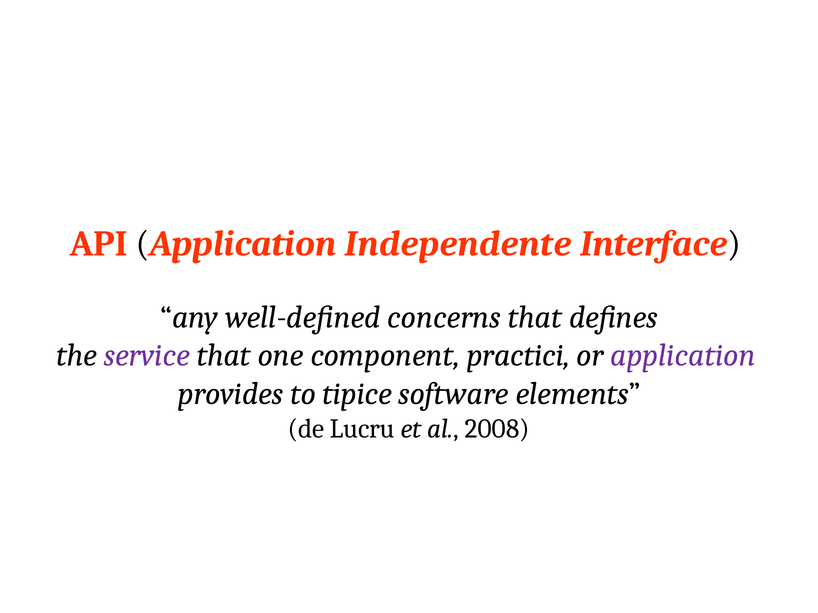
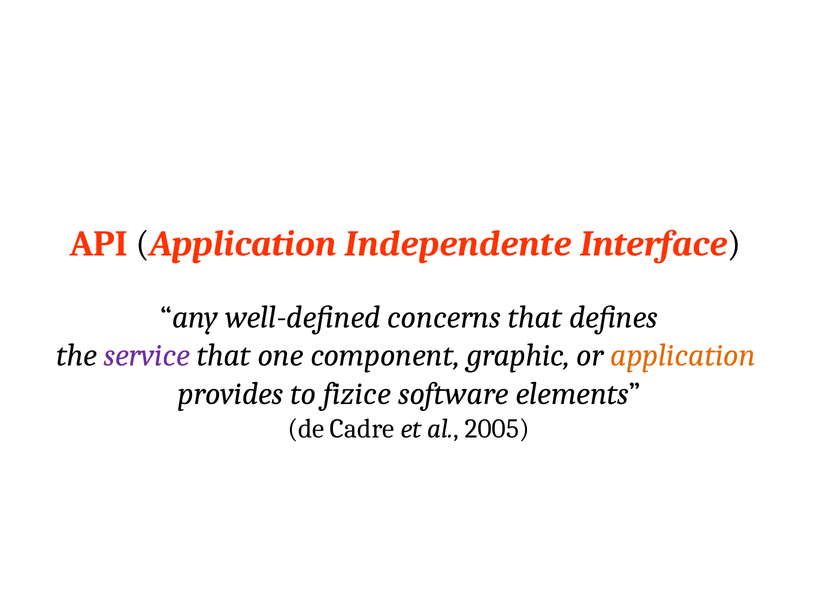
practici: practici -> graphic
application at (683, 356) colour: purple -> orange
tipice: tipice -> fizice
Lucru: Lucru -> Cadre
2008: 2008 -> 2005
